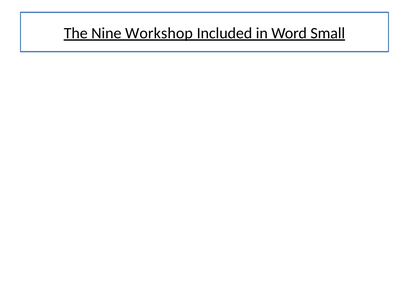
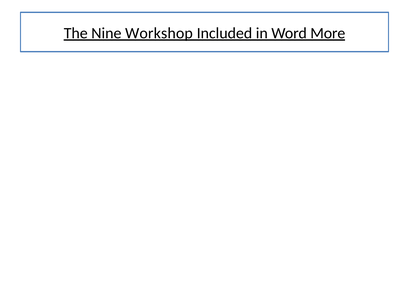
Small: Small -> More
